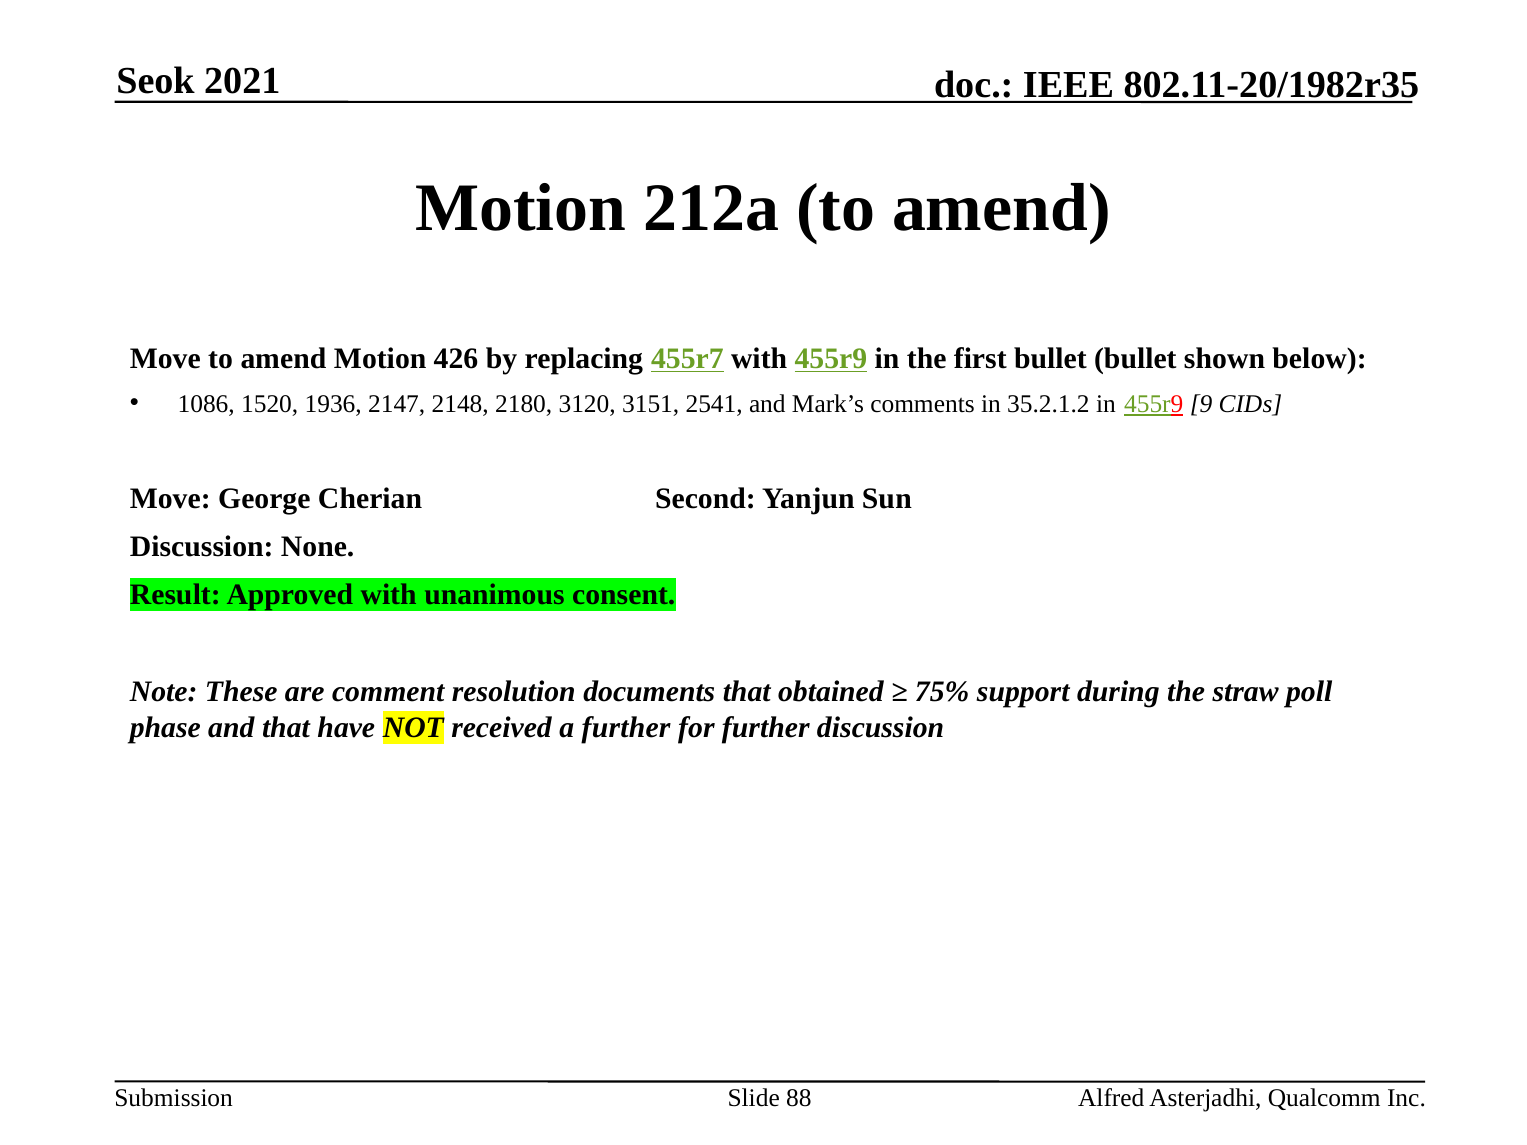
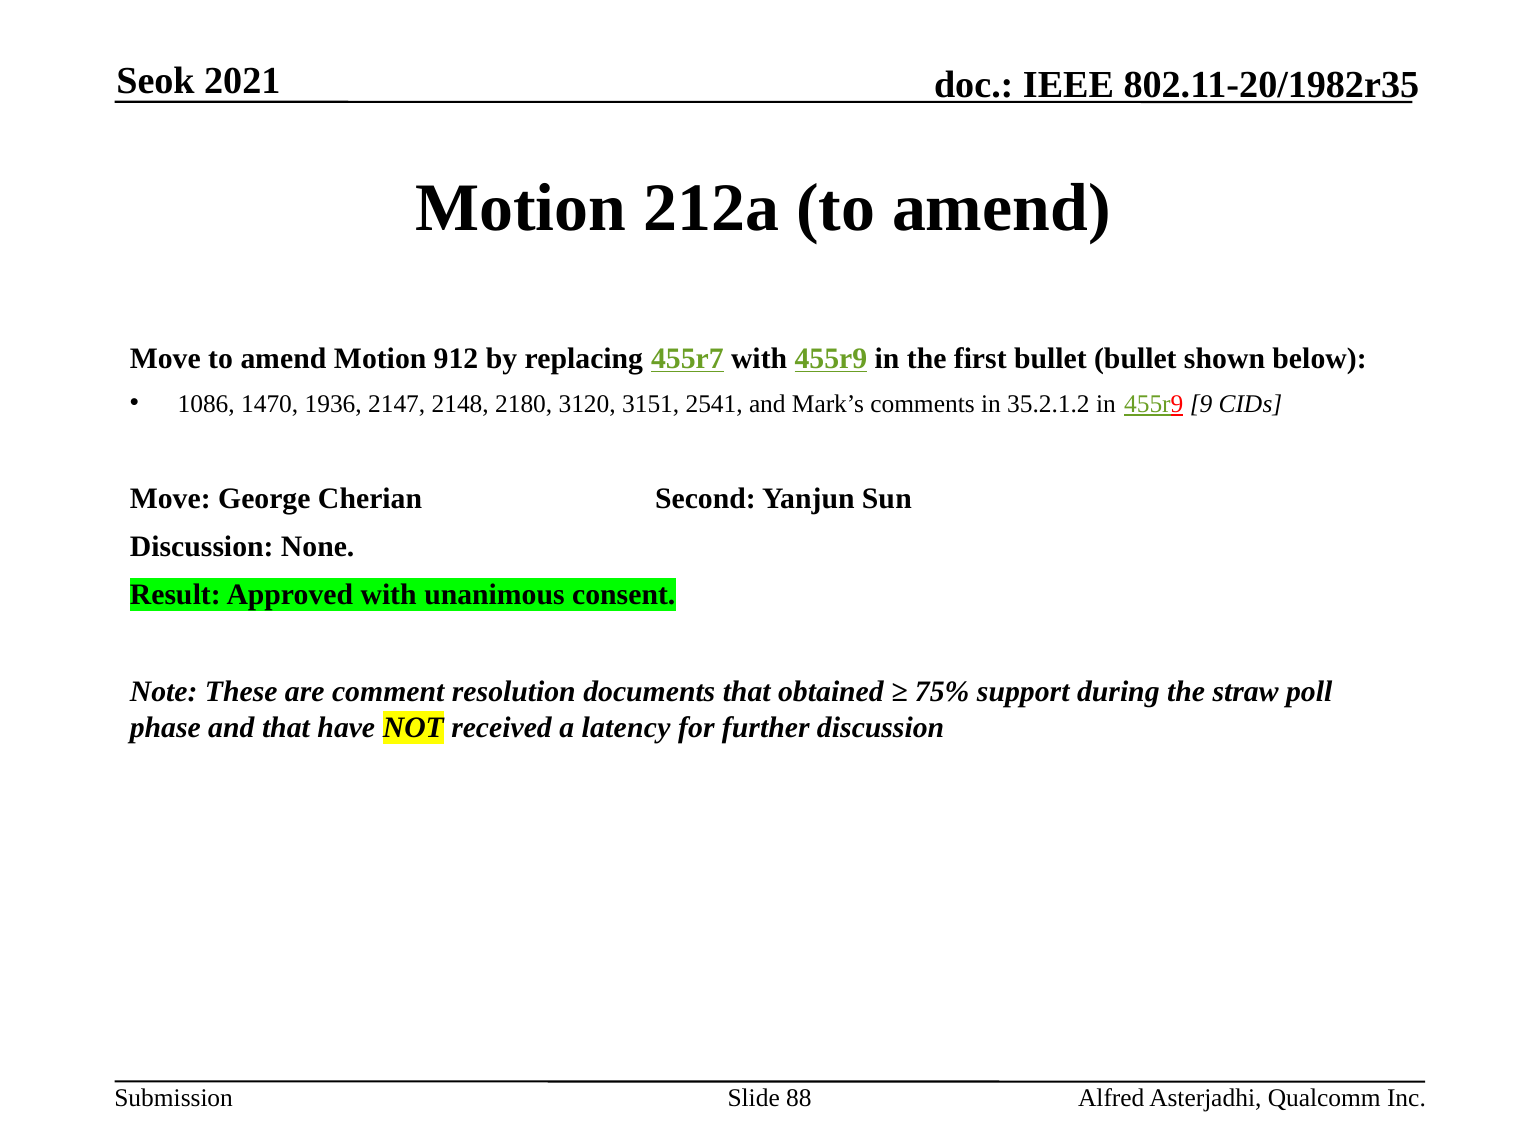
426: 426 -> 912
1520: 1520 -> 1470
a further: further -> latency
